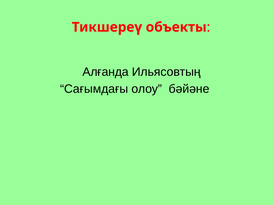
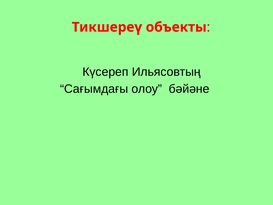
Алғанда: Алғанда -> Күсереп
